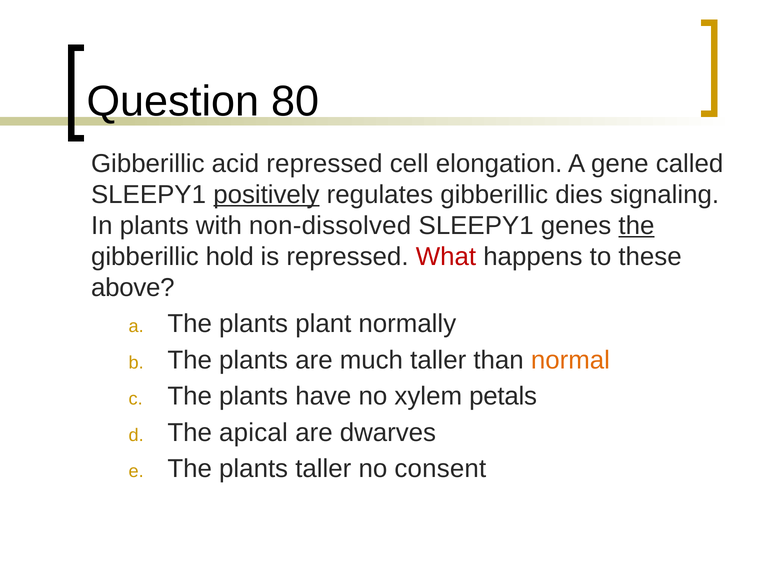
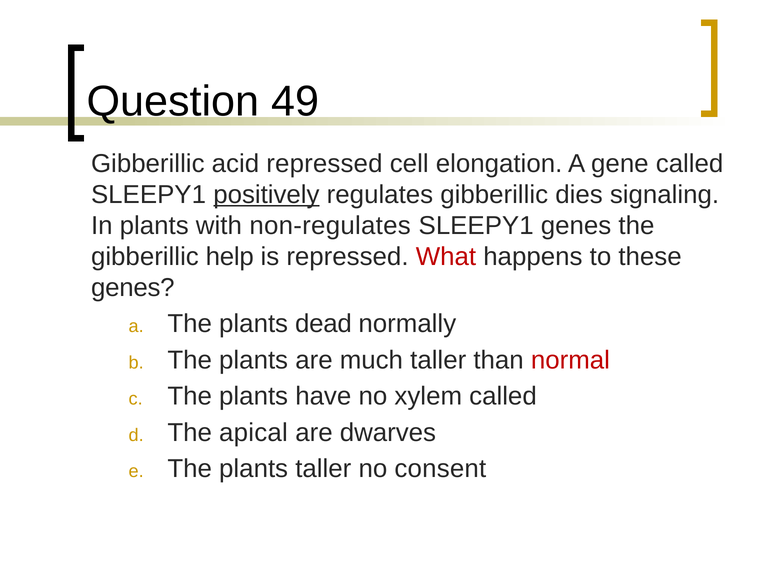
80: 80 -> 49
non-dissolved: non-dissolved -> non-regulates
the at (636, 226) underline: present -> none
hold: hold -> help
above at (133, 288): above -> genes
plant: plant -> dead
normal colour: orange -> red
xylem petals: petals -> called
